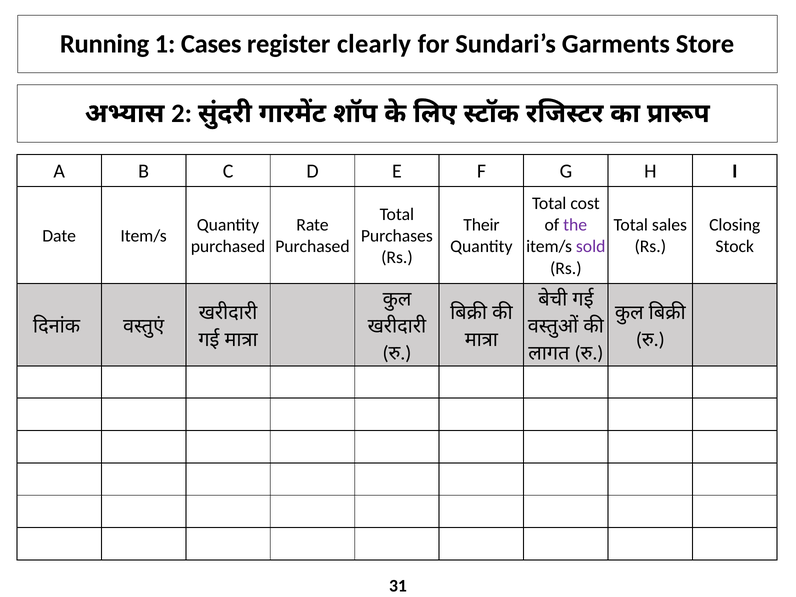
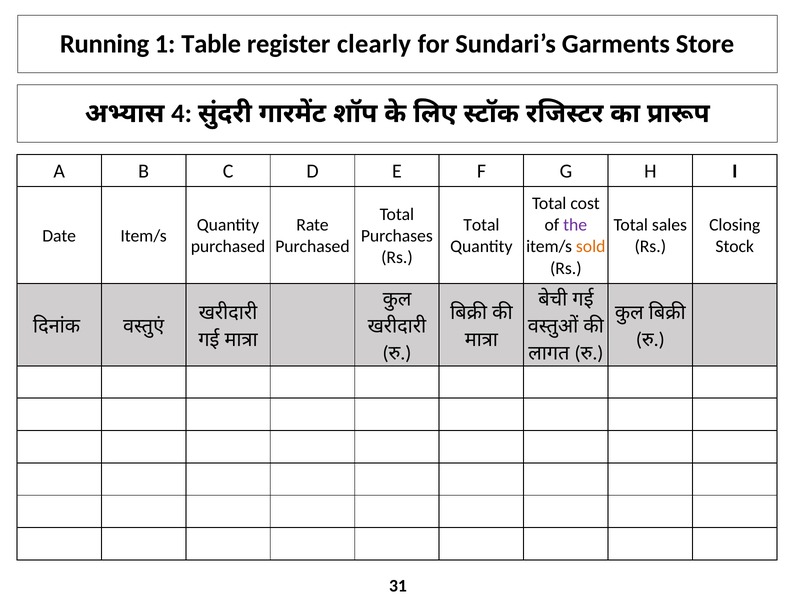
Cases: Cases -> Table
2: 2 -> 4
Their at (481, 225): Their -> Total
sold colour: purple -> orange
